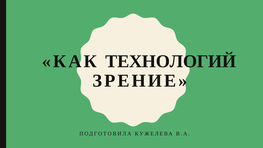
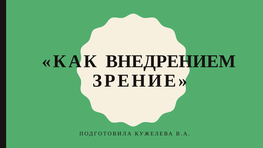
ТЕХНОЛОГИЙ: ТЕХНОЛОГИЙ -> ВНЕДРЕНИЕМ
